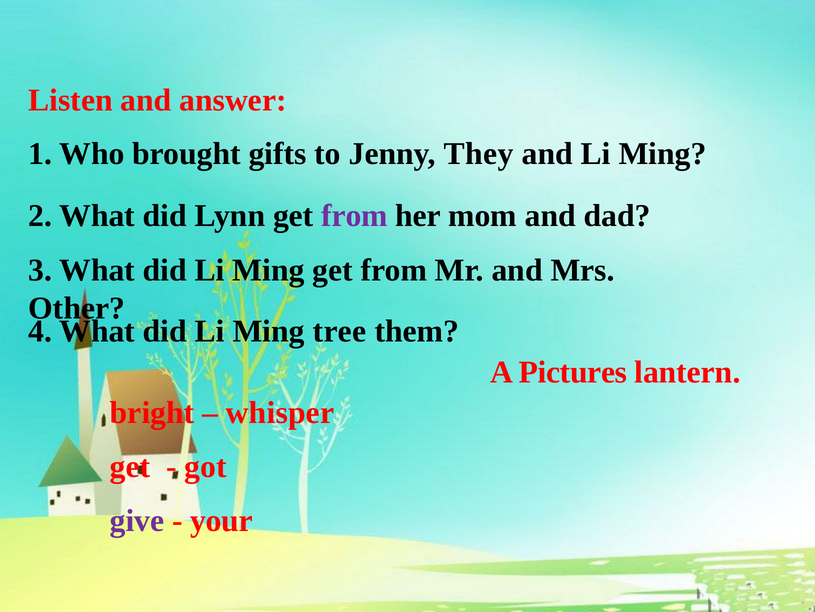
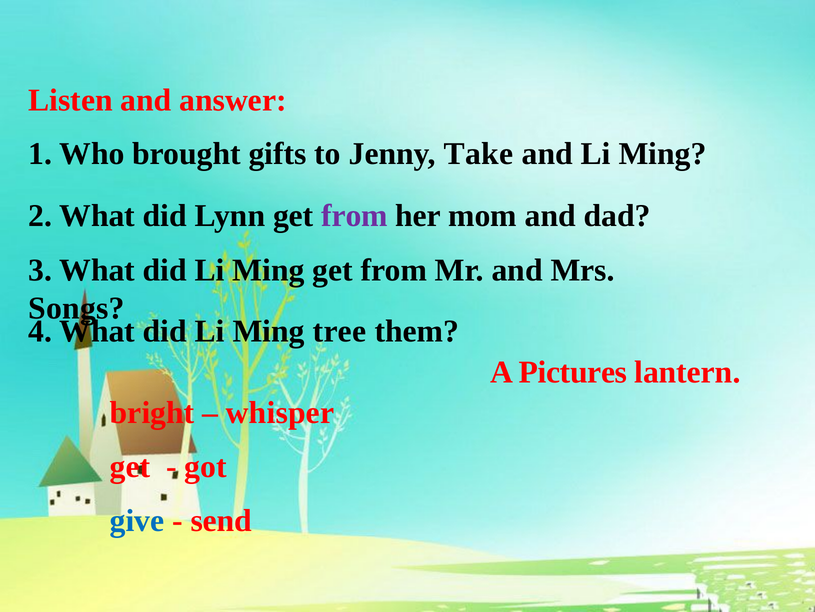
They: They -> Take
Other: Other -> Songs
give colour: purple -> blue
your: your -> send
